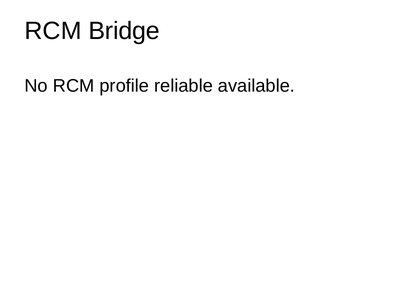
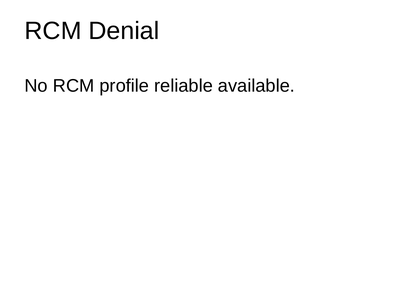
Bridge: Bridge -> Denial
